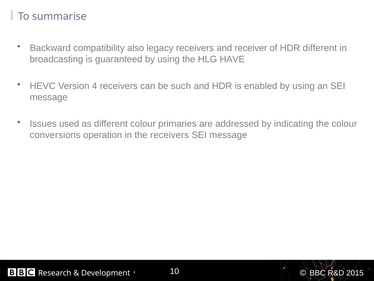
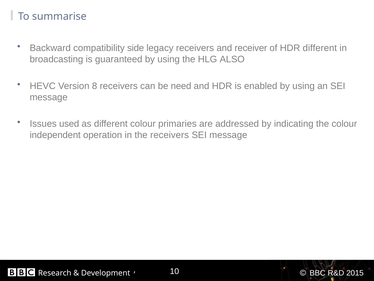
also: also -> side
HAVE: HAVE -> ALSO
4: 4 -> 8
such: such -> need
conversions: conversions -> independent
